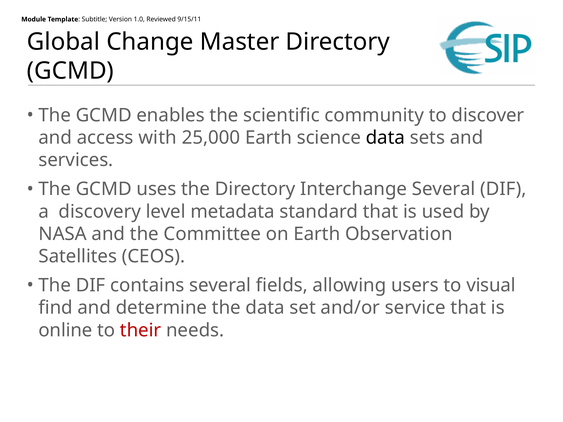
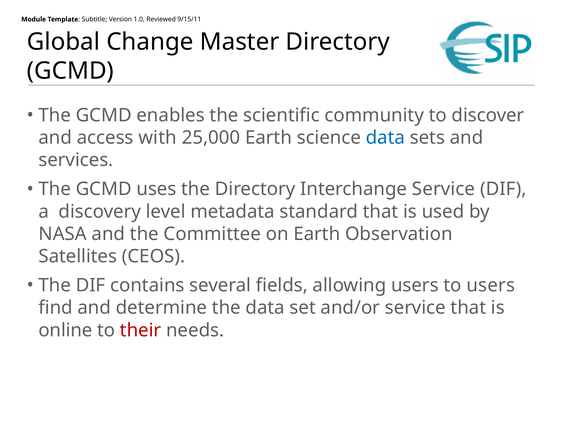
data at (385, 138) colour: black -> blue
Interchange Several: Several -> Service
to visual: visual -> users
